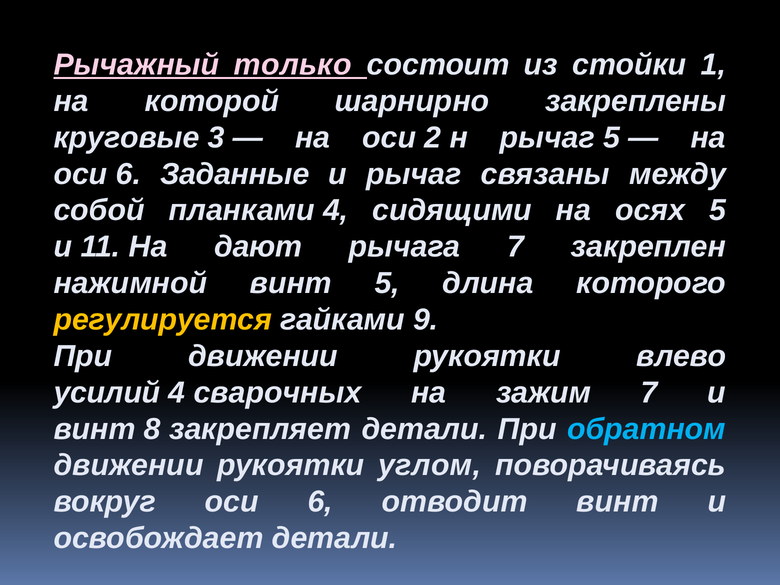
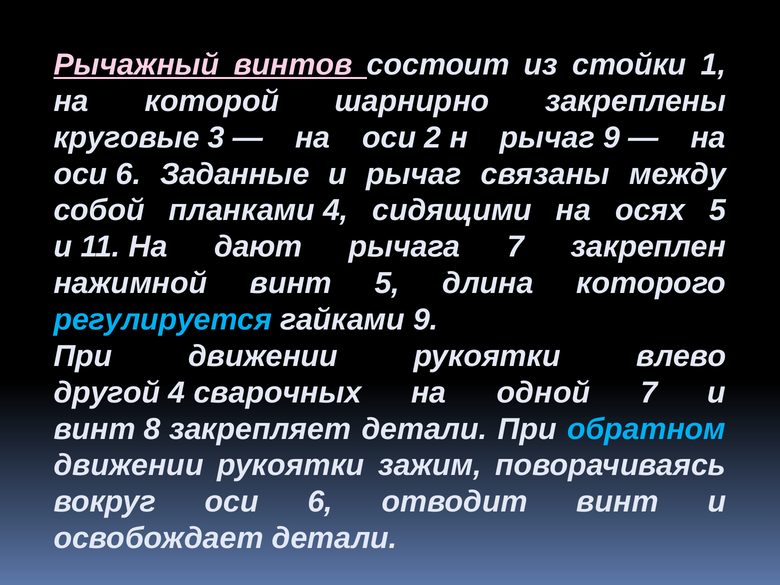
только: только -> винтов
рычаг 5: 5 -> 9
регулируется colour: yellow -> light blue
усилий: усилий -> другой
зажим: зажим -> одной
углом: углом -> зажим
